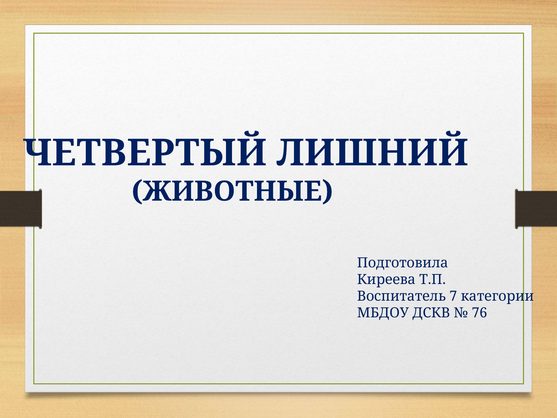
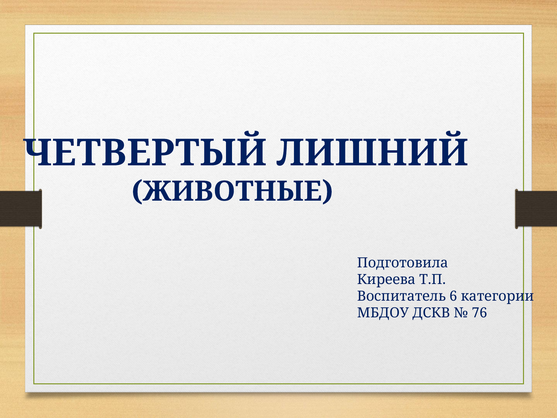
7: 7 -> 6
